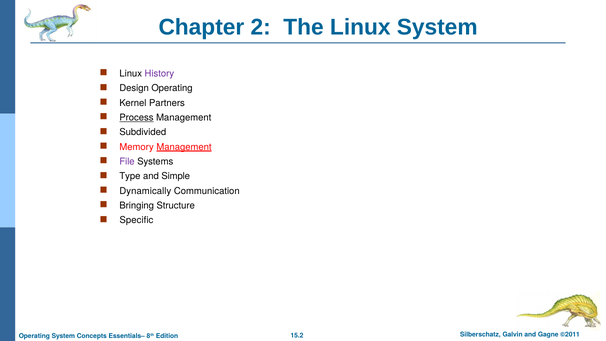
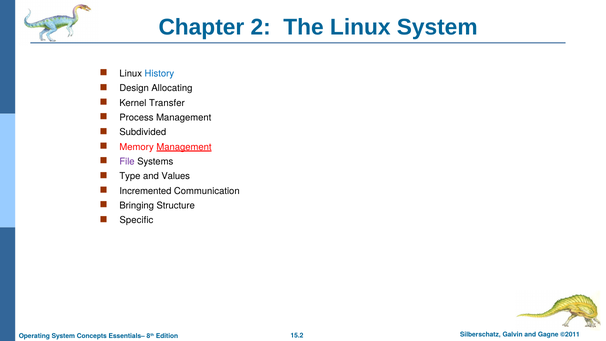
History colour: purple -> blue
Design Operating: Operating -> Allocating
Partners: Partners -> Transfer
Process underline: present -> none
Simple: Simple -> Values
Dynamically: Dynamically -> Incremented
